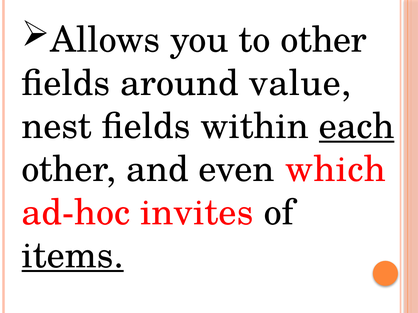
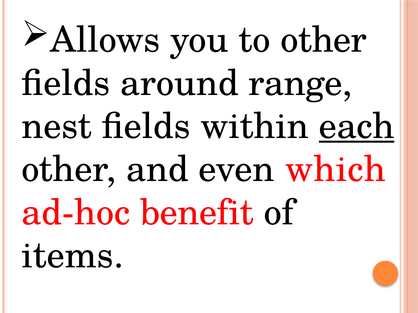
value: value -> range
invites: invites -> benefit
items underline: present -> none
